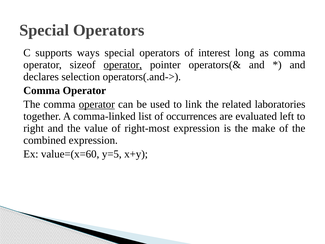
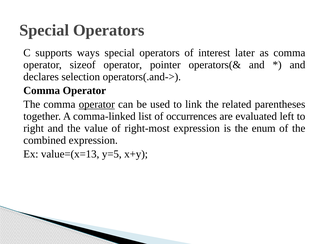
long: long -> later
operator at (123, 65) underline: present -> none
laboratories: laboratories -> parentheses
make: make -> enum
value=(x=60: value=(x=60 -> value=(x=13
